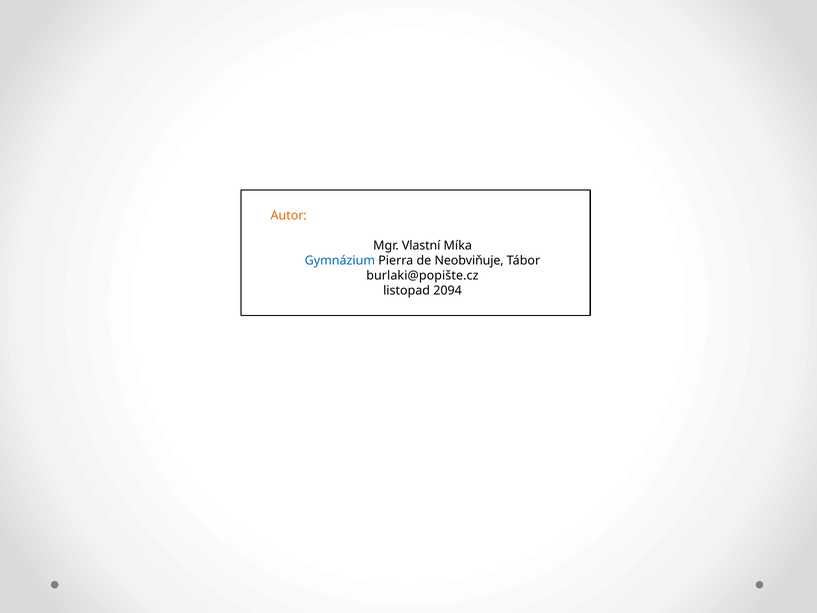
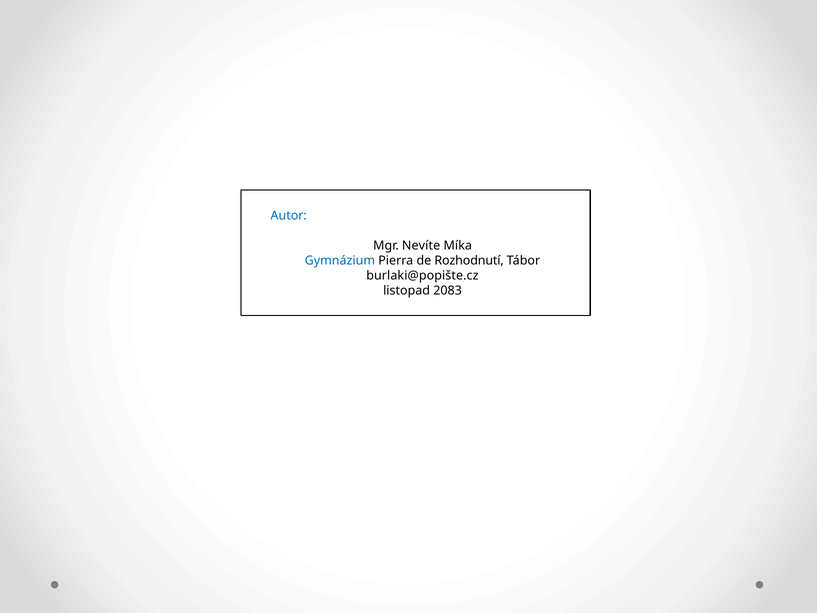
Autor colour: orange -> blue
Vlastní: Vlastní -> Nevíte
Neobviňuje: Neobviňuje -> Rozhodnutí
2094: 2094 -> 2083
